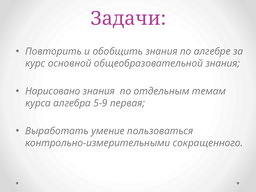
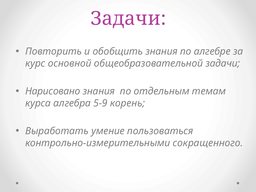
общеобразовательной знания: знания -> задачи
первая: первая -> корень
